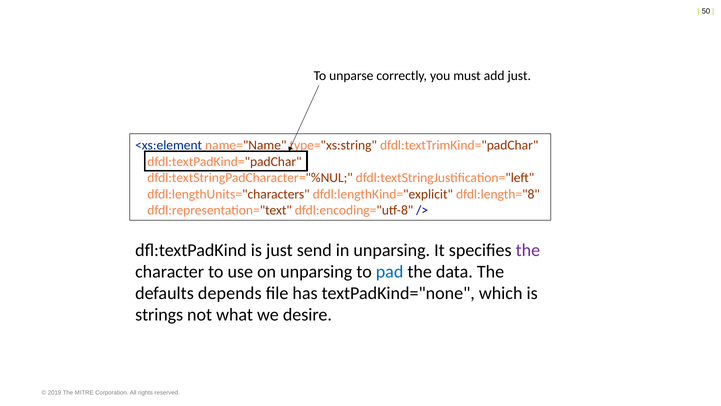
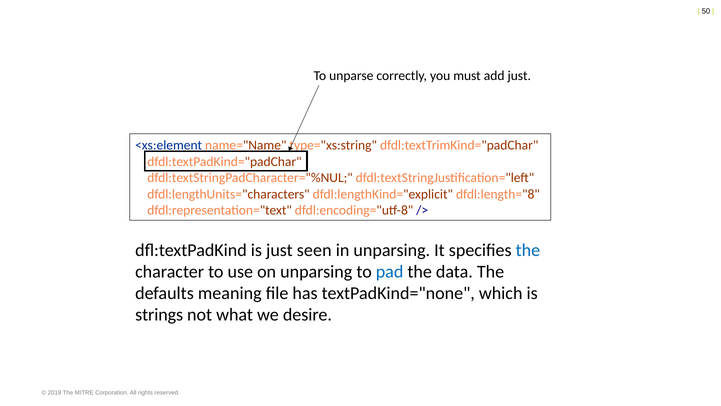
send: send -> seen
the at (528, 250) colour: purple -> blue
depends: depends -> meaning
